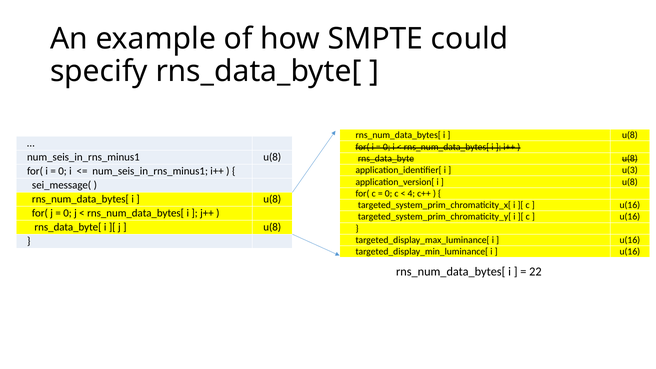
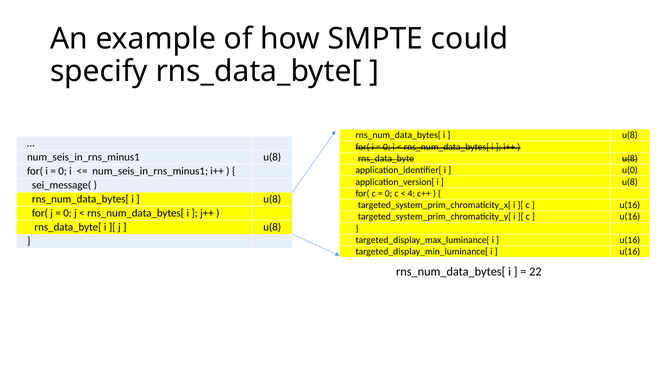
u(3: u(3 -> u(0
